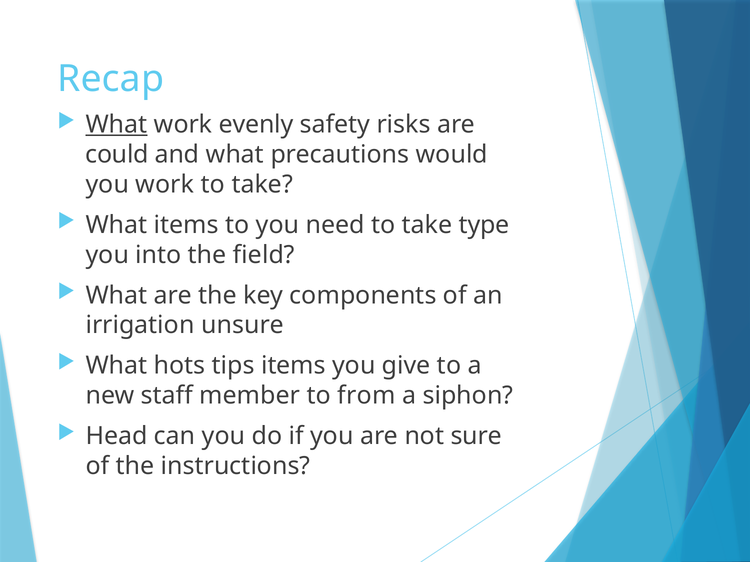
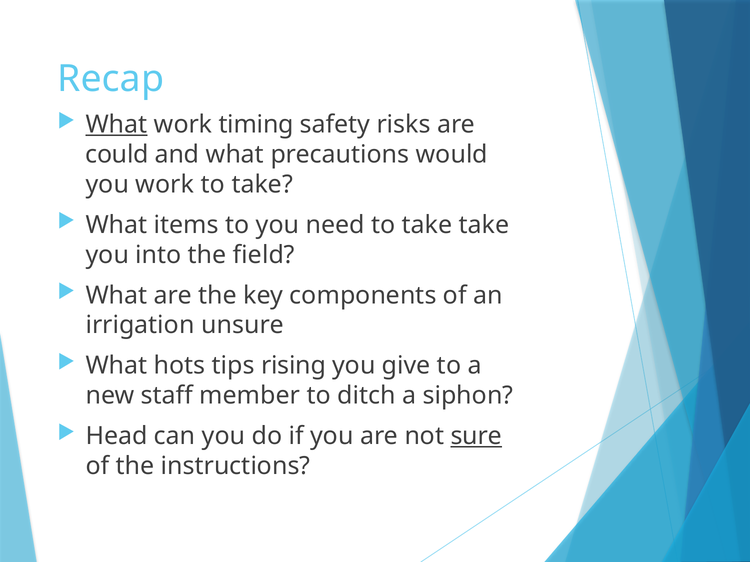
evenly: evenly -> timing
take type: type -> take
tips items: items -> rising
from: from -> ditch
sure underline: none -> present
